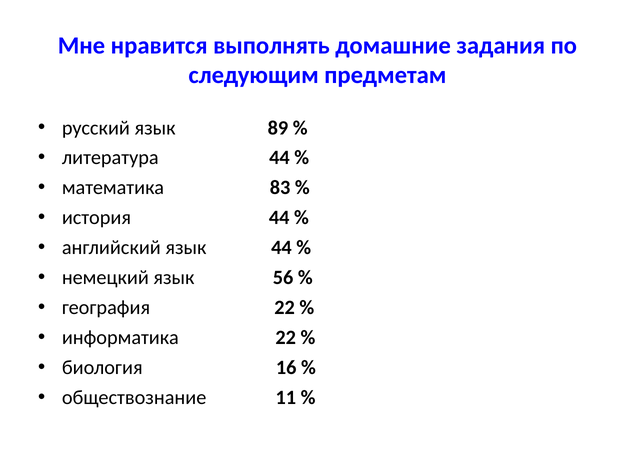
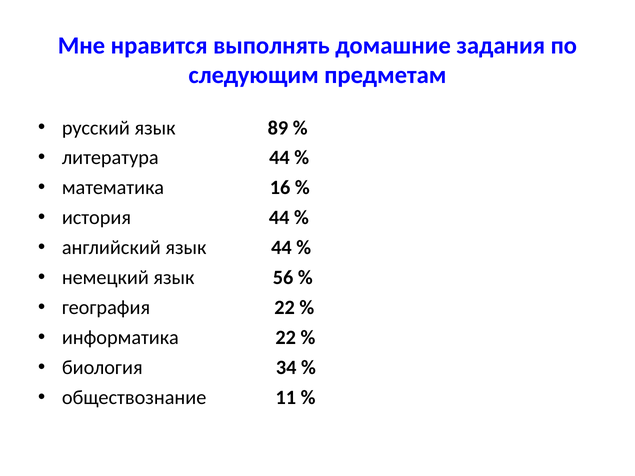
83: 83 -> 16
16: 16 -> 34
